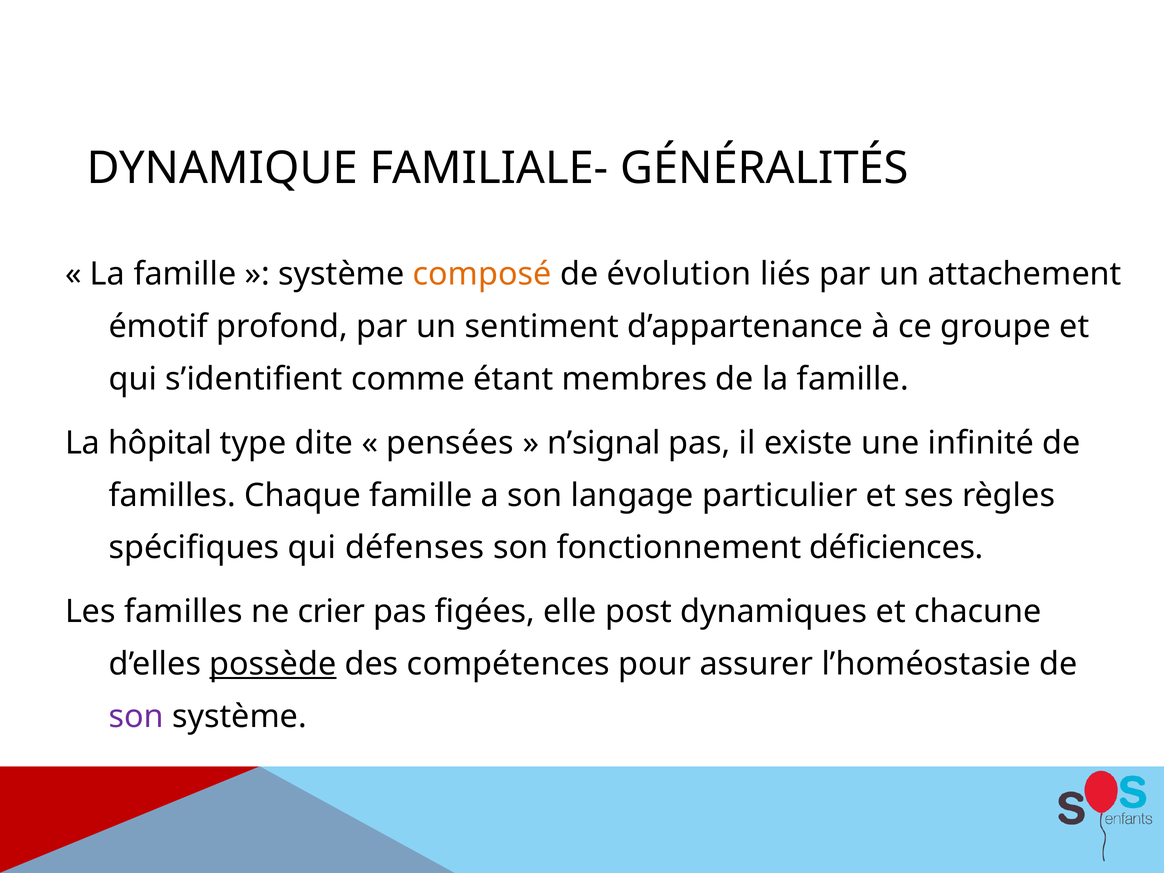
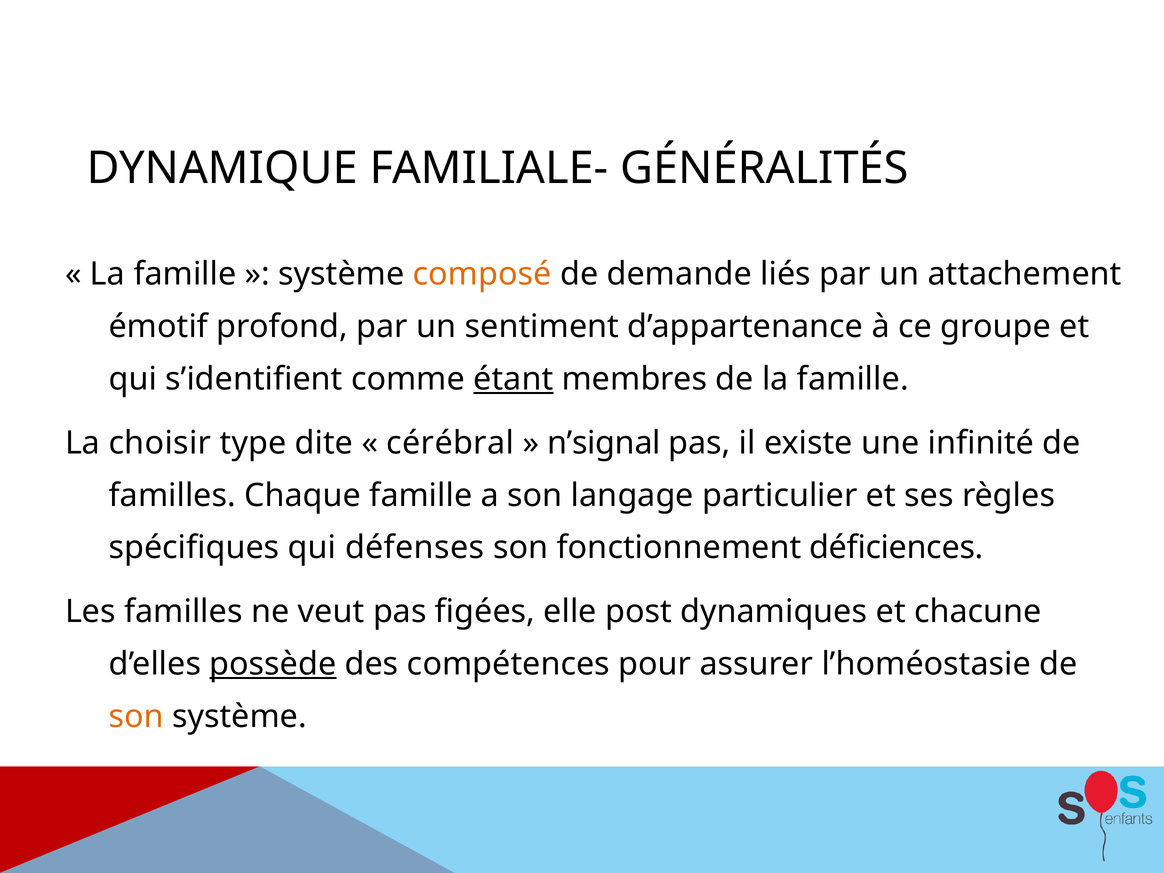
évolution: évolution -> demande
étant underline: none -> present
hôpital: hôpital -> choisir
pensées: pensées -> cérébral
crier: crier -> veut
son at (136, 716) colour: purple -> orange
